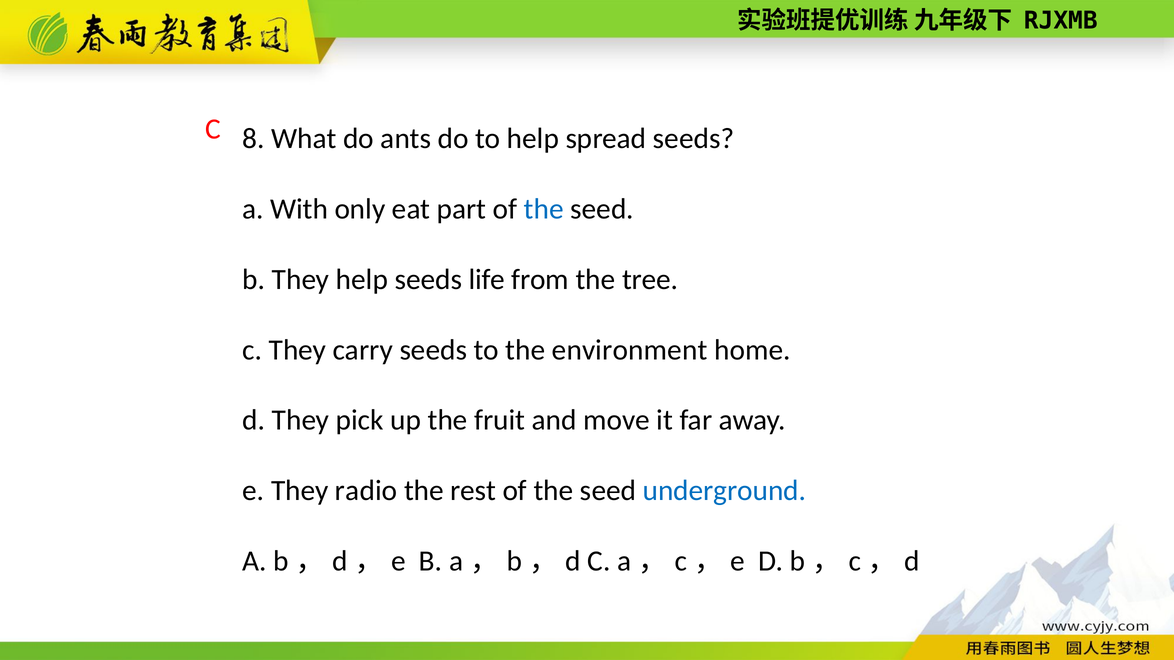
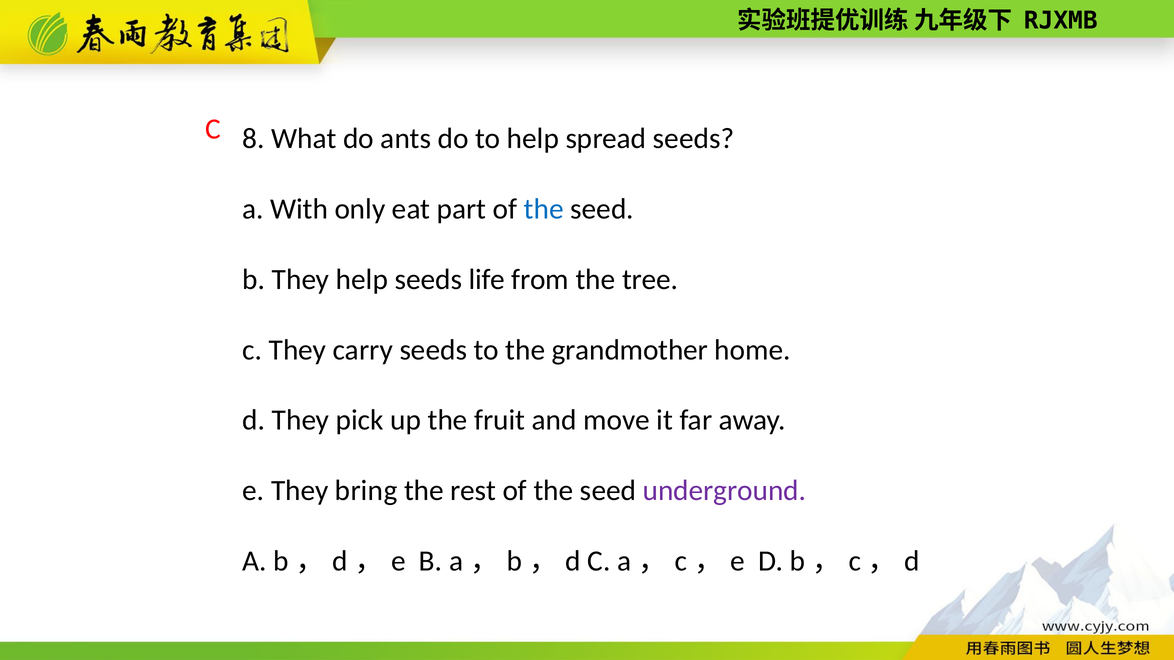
environment: environment -> grandmother
radio: radio -> bring
underground colour: blue -> purple
